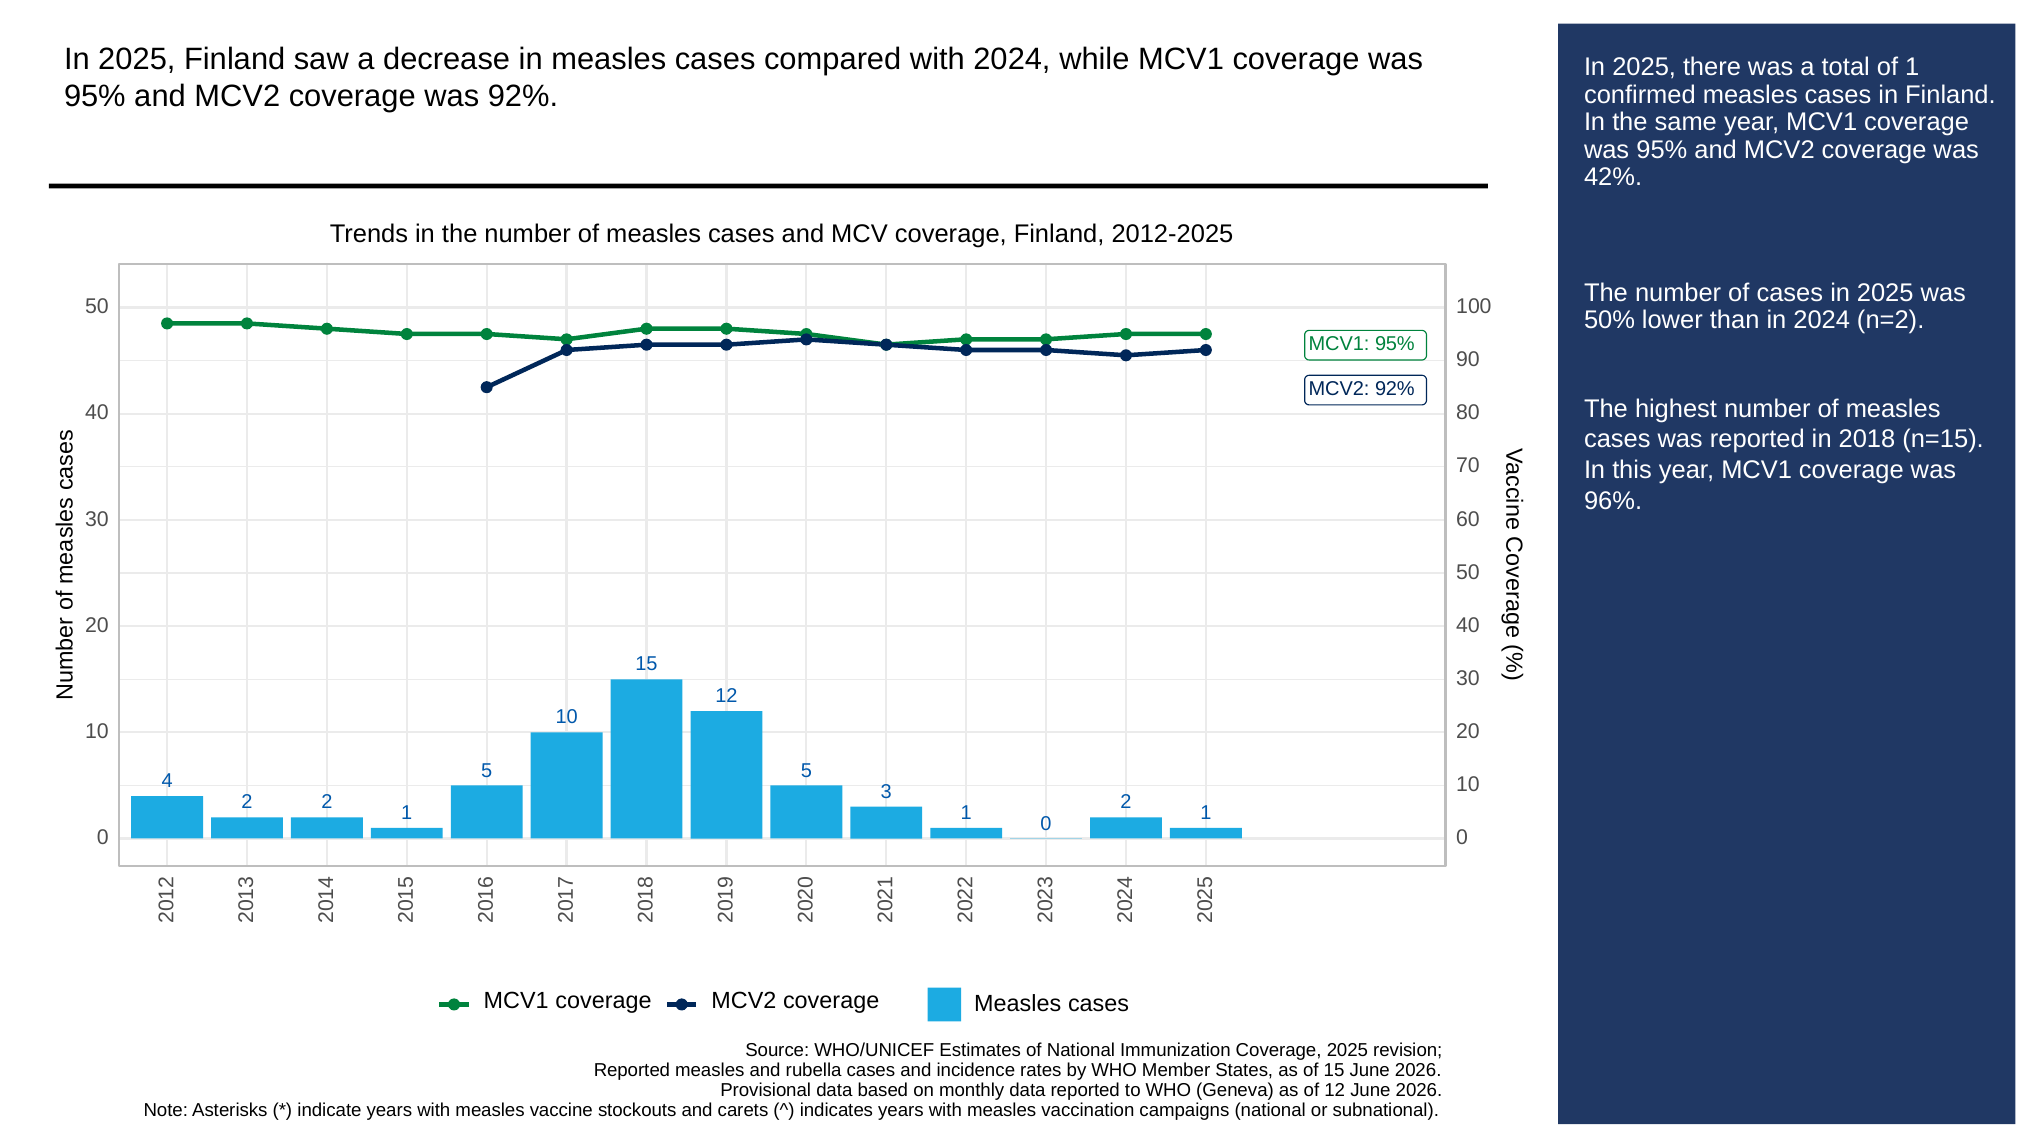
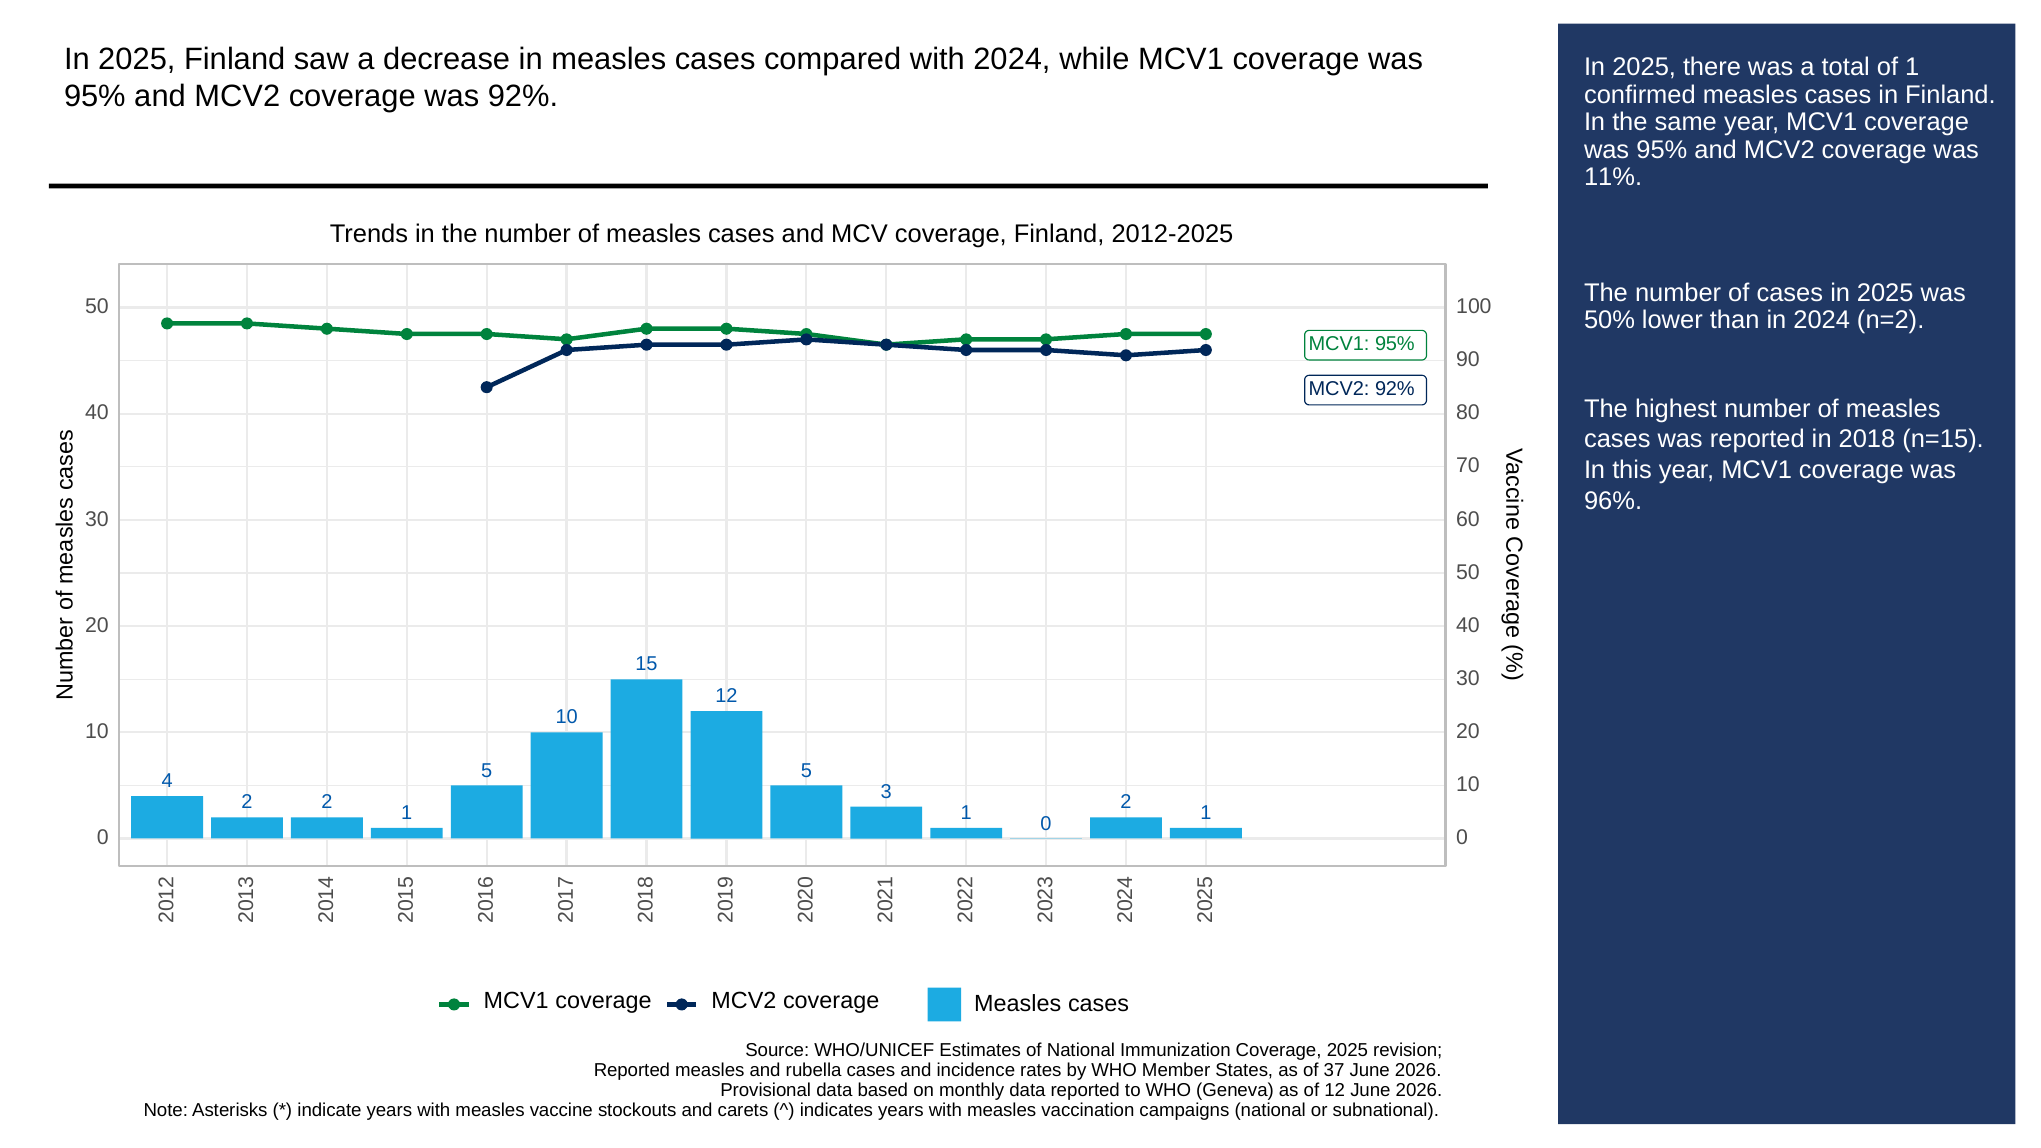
42%: 42% -> 11%
of 15: 15 -> 37
